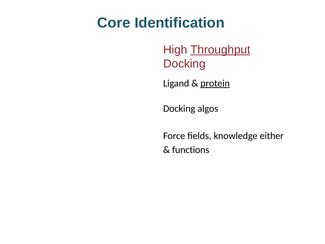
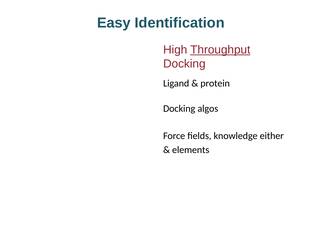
Core: Core -> Easy
protein underline: present -> none
functions: functions -> elements
